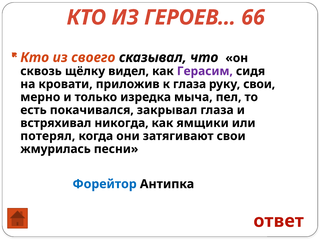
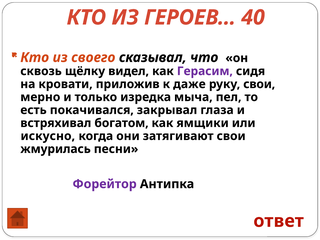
66: 66 -> 40
к глаза: глаза -> даже
никогда: никогда -> богатом
потерял: потерял -> искусно
Форейтор colour: blue -> purple
